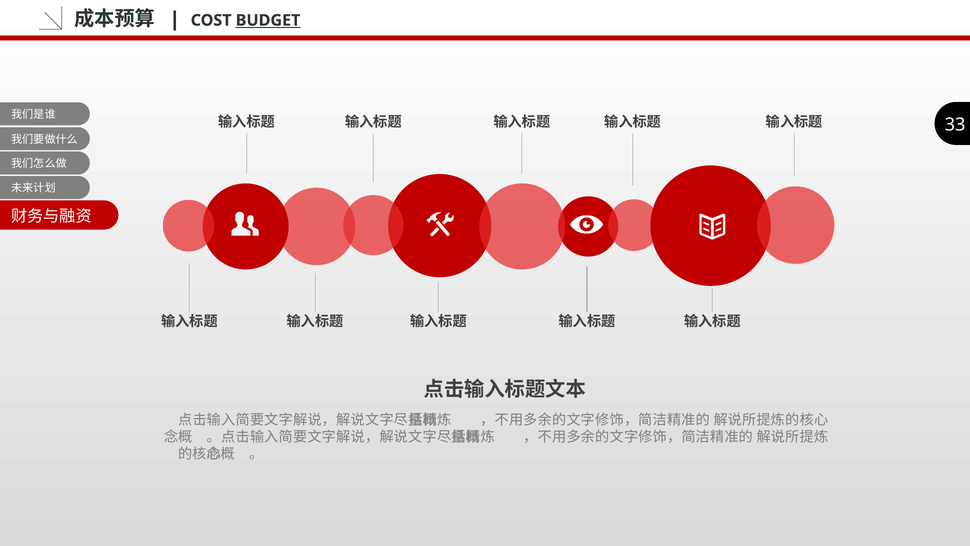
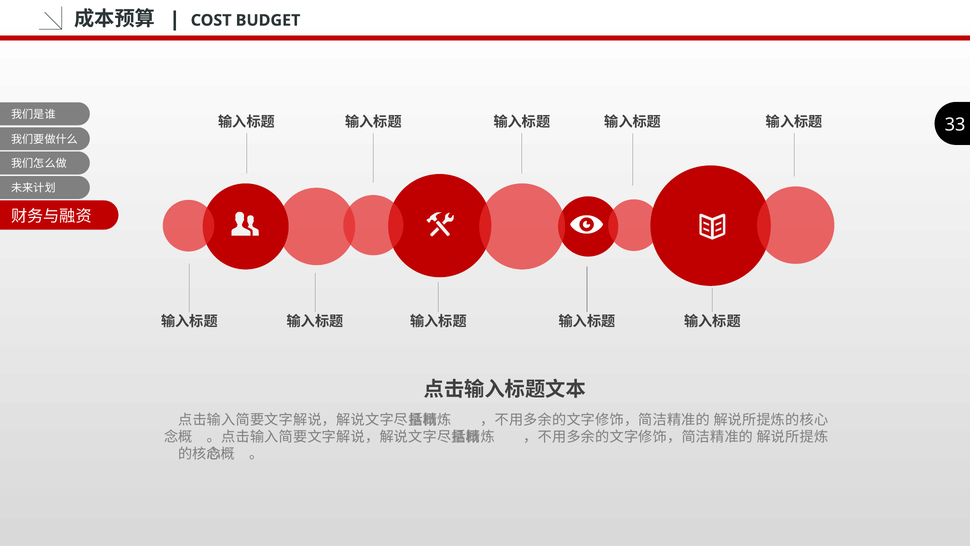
BUDGET underline: present -> none
